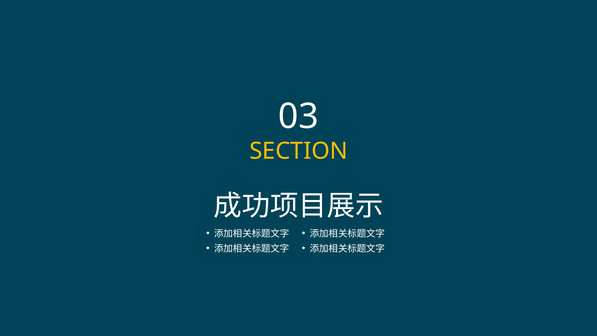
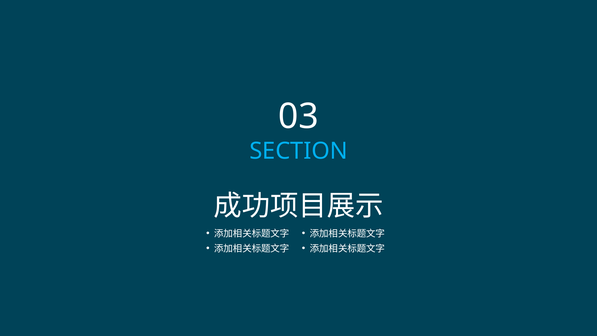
SECTION colour: yellow -> light blue
